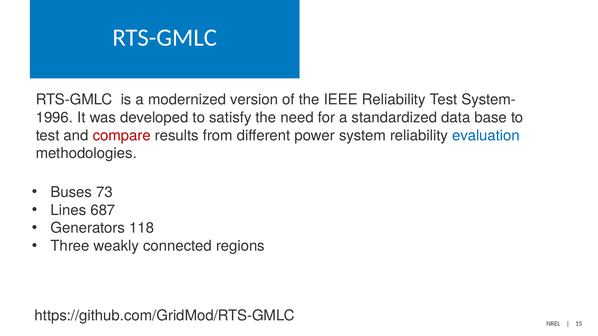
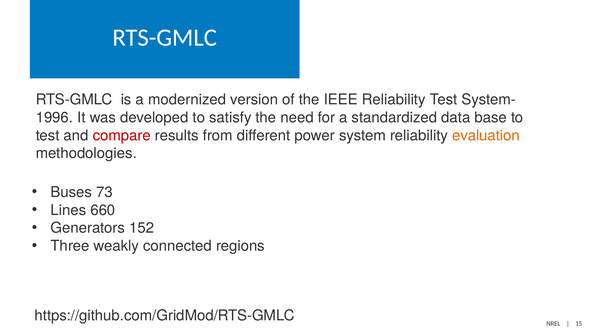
evaluation colour: blue -> orange
687: 687 -> 660
118: 118 -> 152
